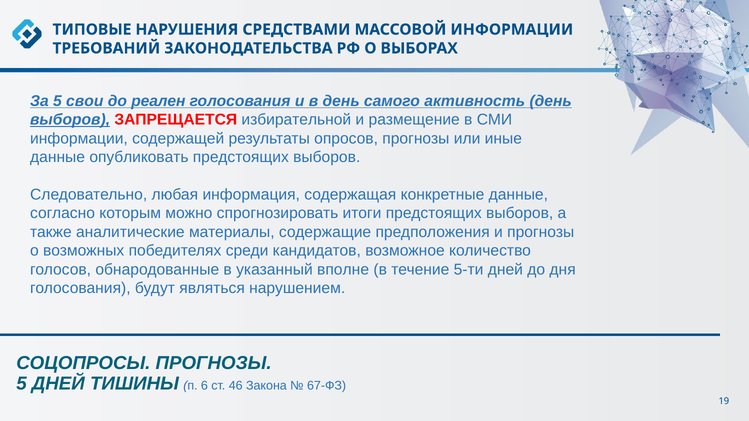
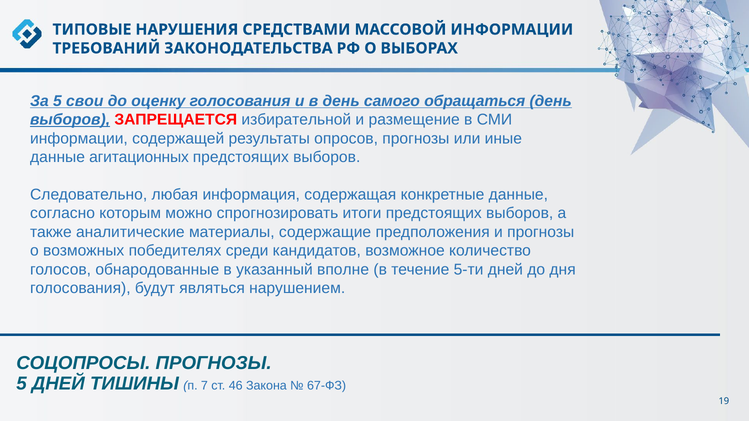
реален: реален -> оценку
активность: активность -> обращаться
опубликовать: опубликовать -> агитационных
6: 6 -> 7
